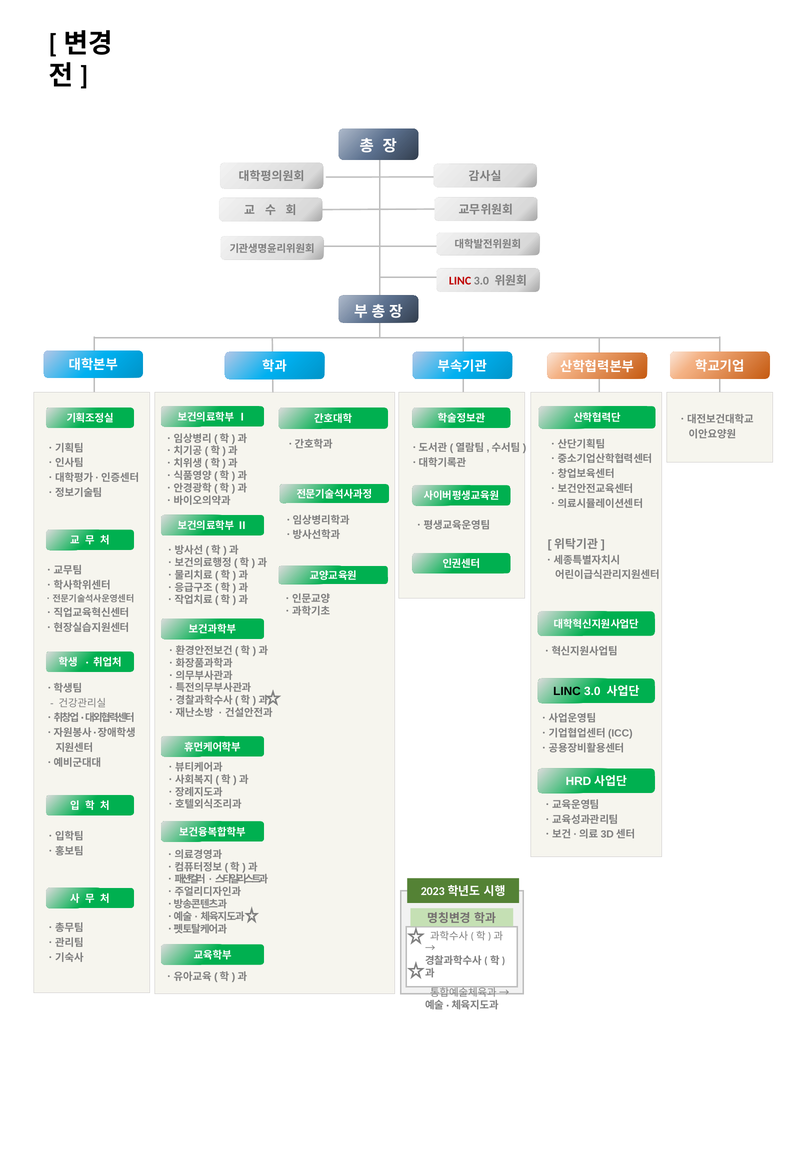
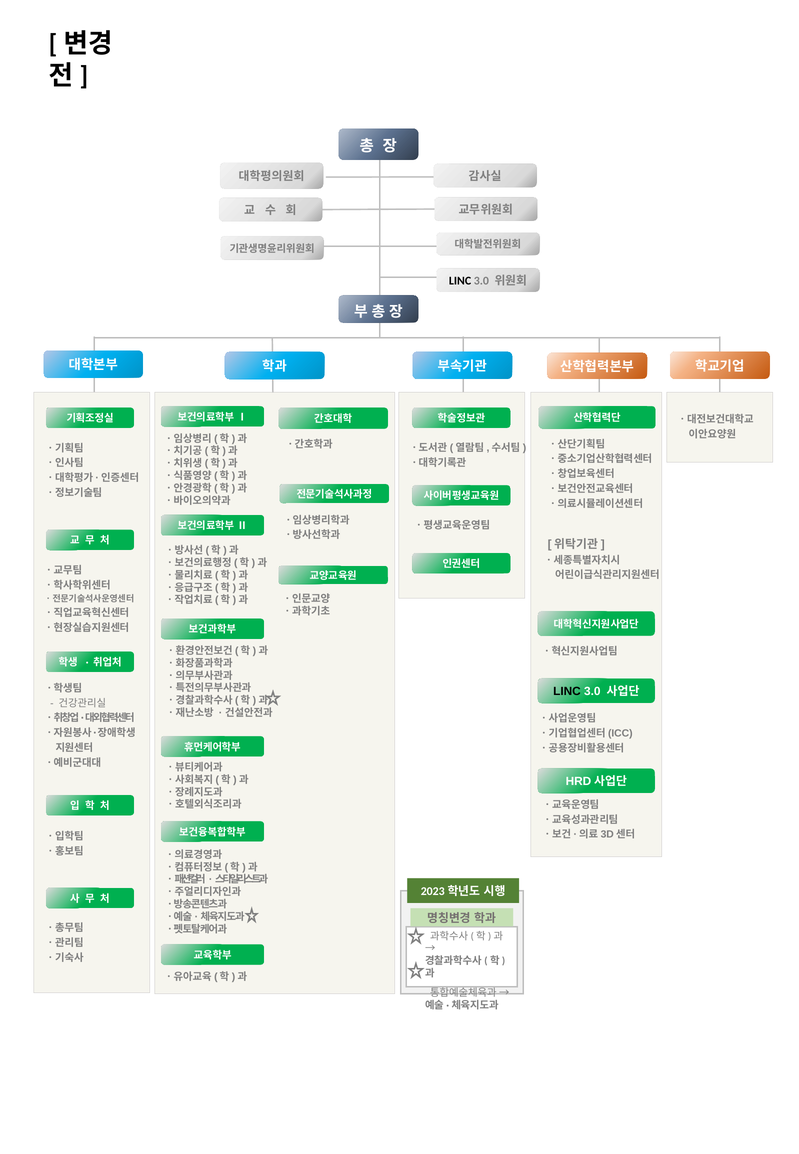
LINC at (460, 281) colour: red -> black
